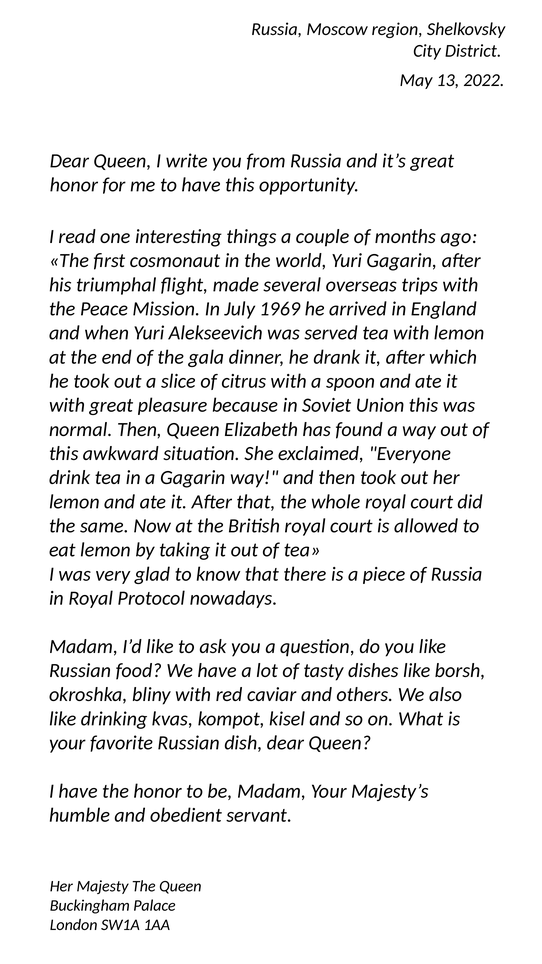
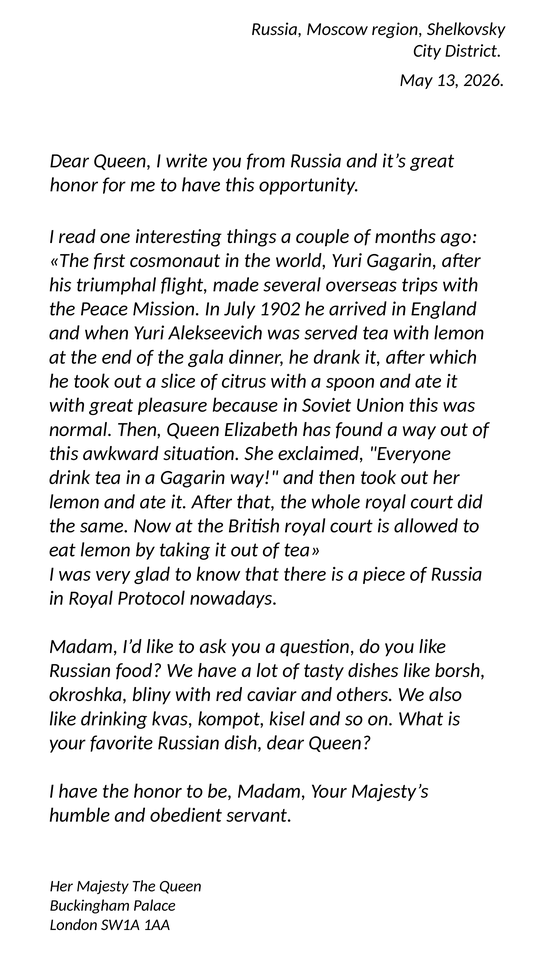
2022: 2022 -> 2026
1969: 1969 -> 1902
